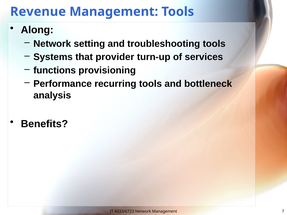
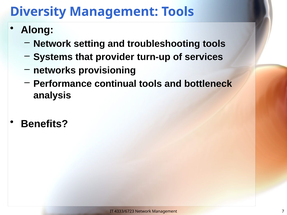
Revenue: Revenue -> Diversity
functions: functions -> networks
recurring: recurring -> continual
